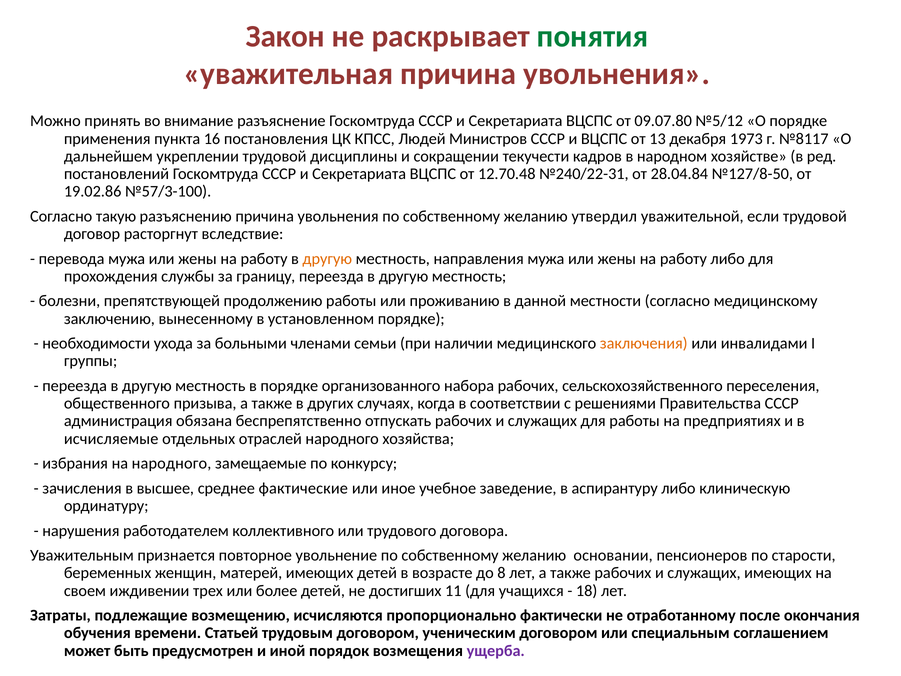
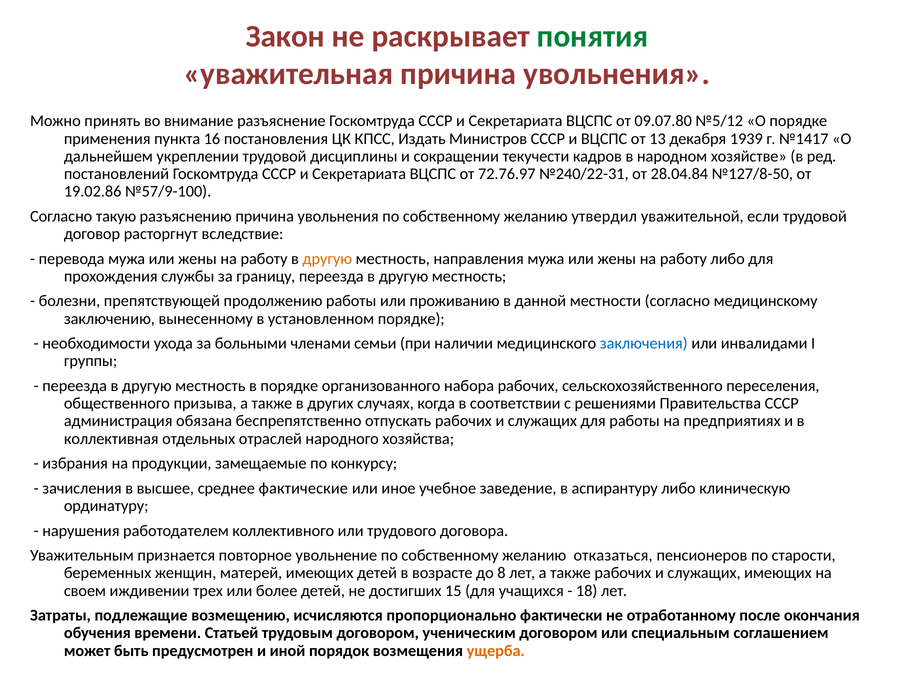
Людей: Людей -> Издать
1973: 1973 -> 1939
№8117: №8117 -> №1417
12.70.48: 12.70.48 -> 72.76.97
№57/3-100: №57/3-100 -> №57/9-100
заключения colour: orange -> blue
исчисляемые: исчисляемые -> коллективная
на народного: народного -> продукции
основании: основании -> отказаться
11: 11 -> 15
ущерба colour: purple -> orange
